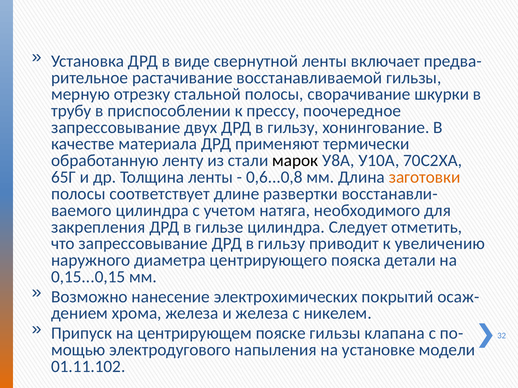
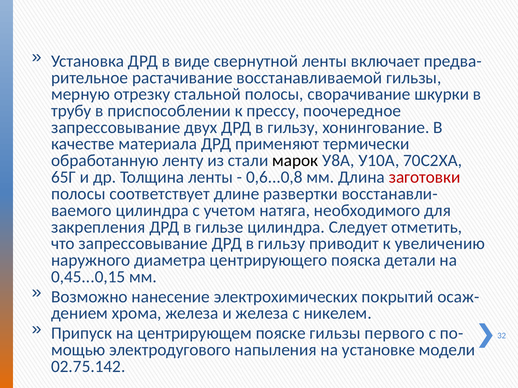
заготовки colour: orange -> red
0,15...0,15: 0,15...0,15 -> 0,45...0,15
клапана: клапана -> первого
01.11.102: 01.11.102 -> 02.75.142
